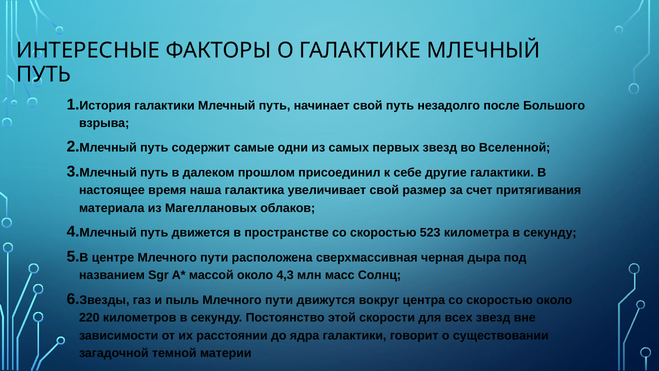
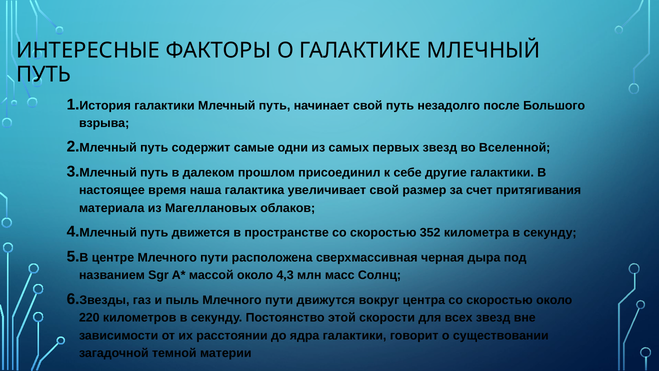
523: 523 -> 352
